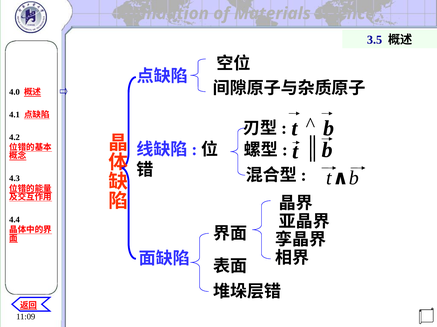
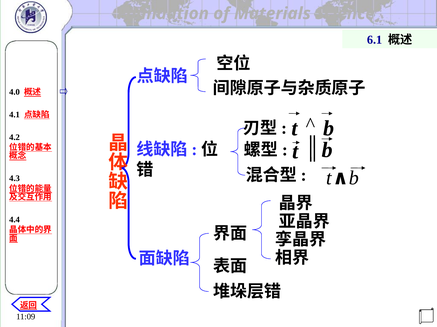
3.5: 3.5 -> 6.1
